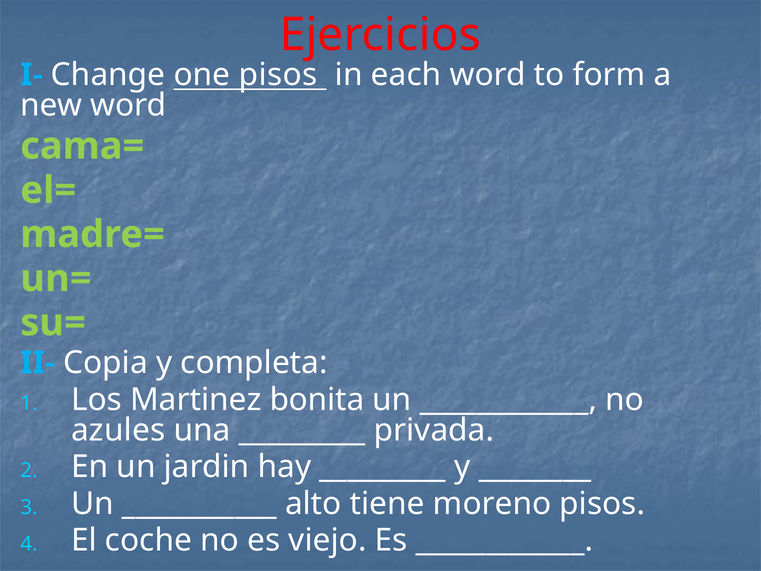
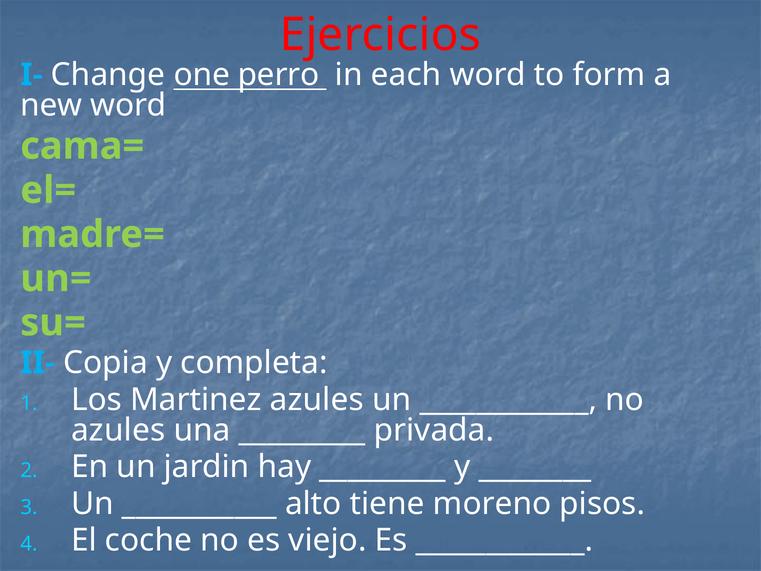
one pisos: pisos -> perro
Martinez bonita: bonita -> azules
